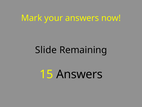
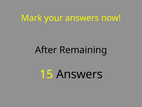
Slide: Slide -> After
